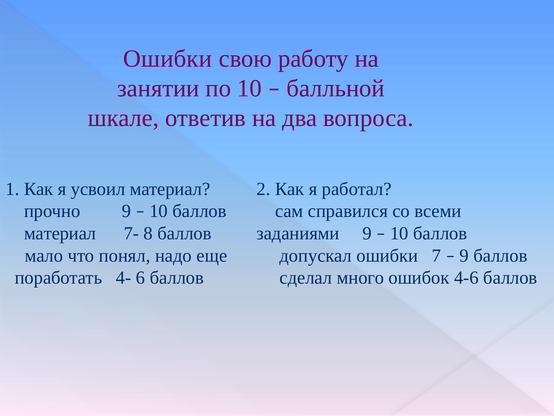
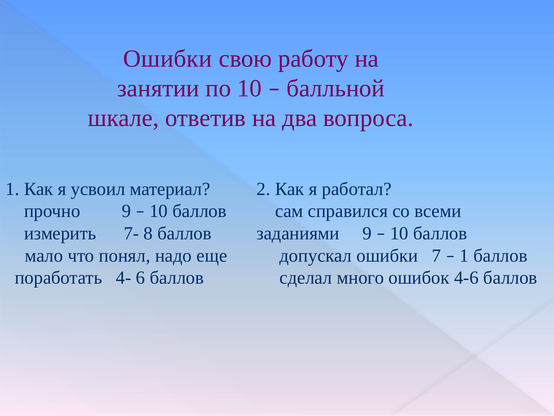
материал at (60, 233): материал -> измерить
9 at (464, 255): 9 -> 1
